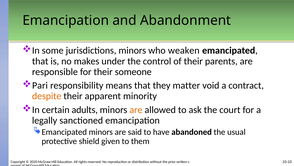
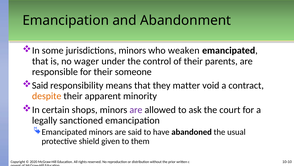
makes: makes -> wager
Pari at (40, 85): Pari -> Said
adults: adults -> shops
are at (136, 109) colour: orange -> purple
